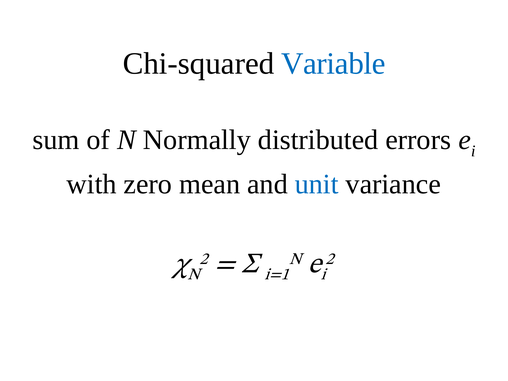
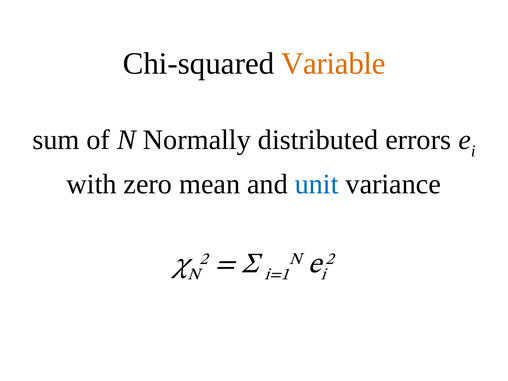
Variable colour: blue -> orange
